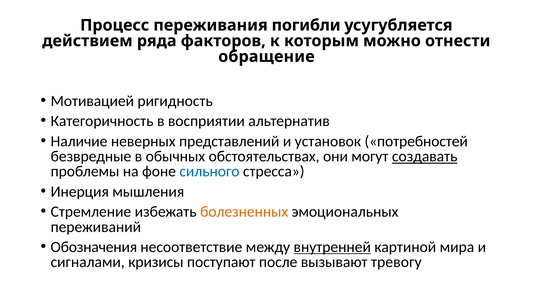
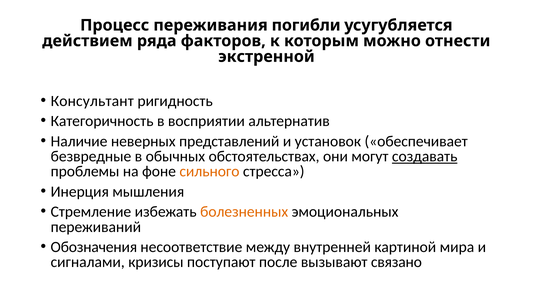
обращение: обращение -> экстренной
Мотивацией: Мотивацией -> Консультант
потребностей: потребностей -> обеспечивает
сильного colour: blue -> orange
внутренней underline: present -> none
тревогу: тревогу -> связано
